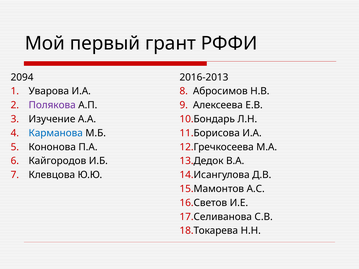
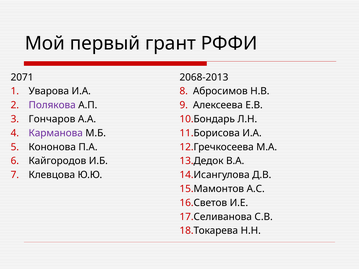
2094: 2094 -> 2071
2016-2013: 2016-2013 -> 2068-2013
Изучение: Изучение -> Гончаров
Карманова colour: blue -> purple
